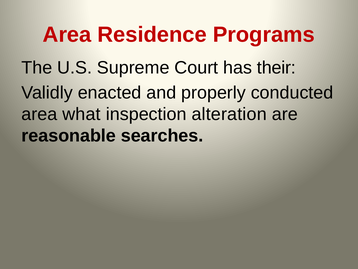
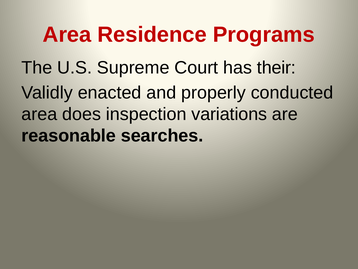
what: what -> does
alteration: alteration -> variations
